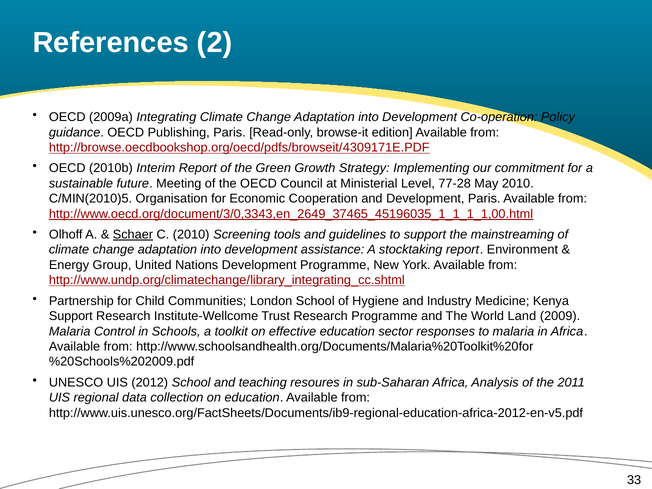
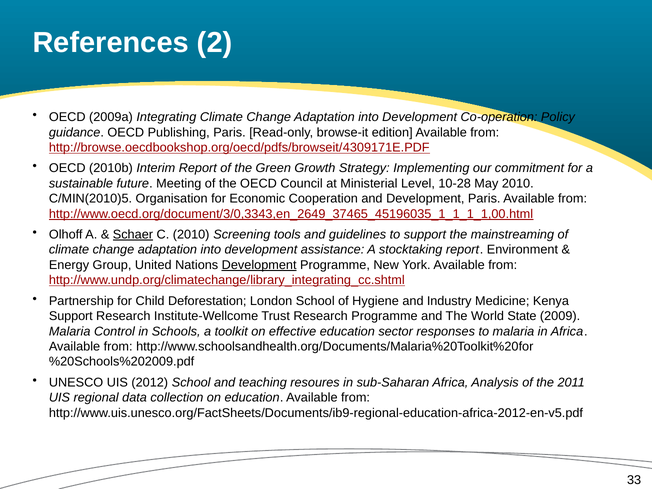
77-28: 77-28 -> 10-28
Development at (259, 265) underline: none -> present
Communities: Communities -> Deforestation
Land: Land -> State
